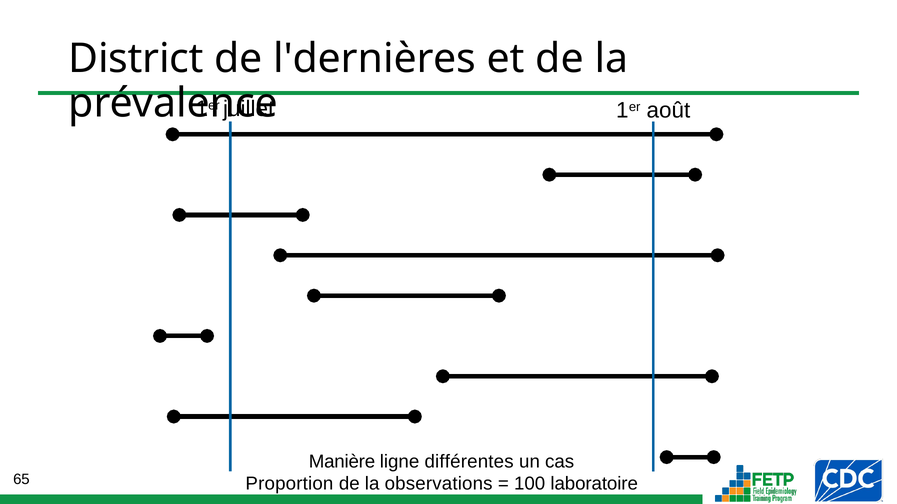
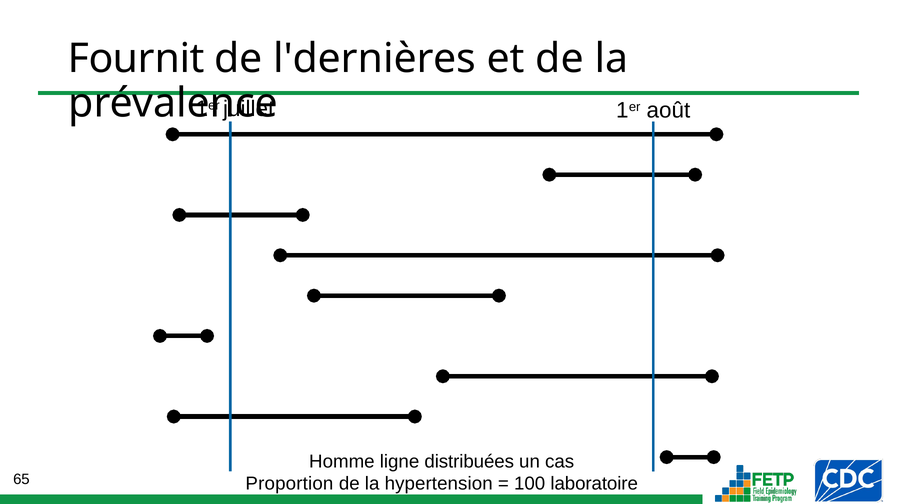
District: District -> Fournit
Manière: Manière -> Homme
différentes: différentes -> distribuées
observations: observations -> hypertension
